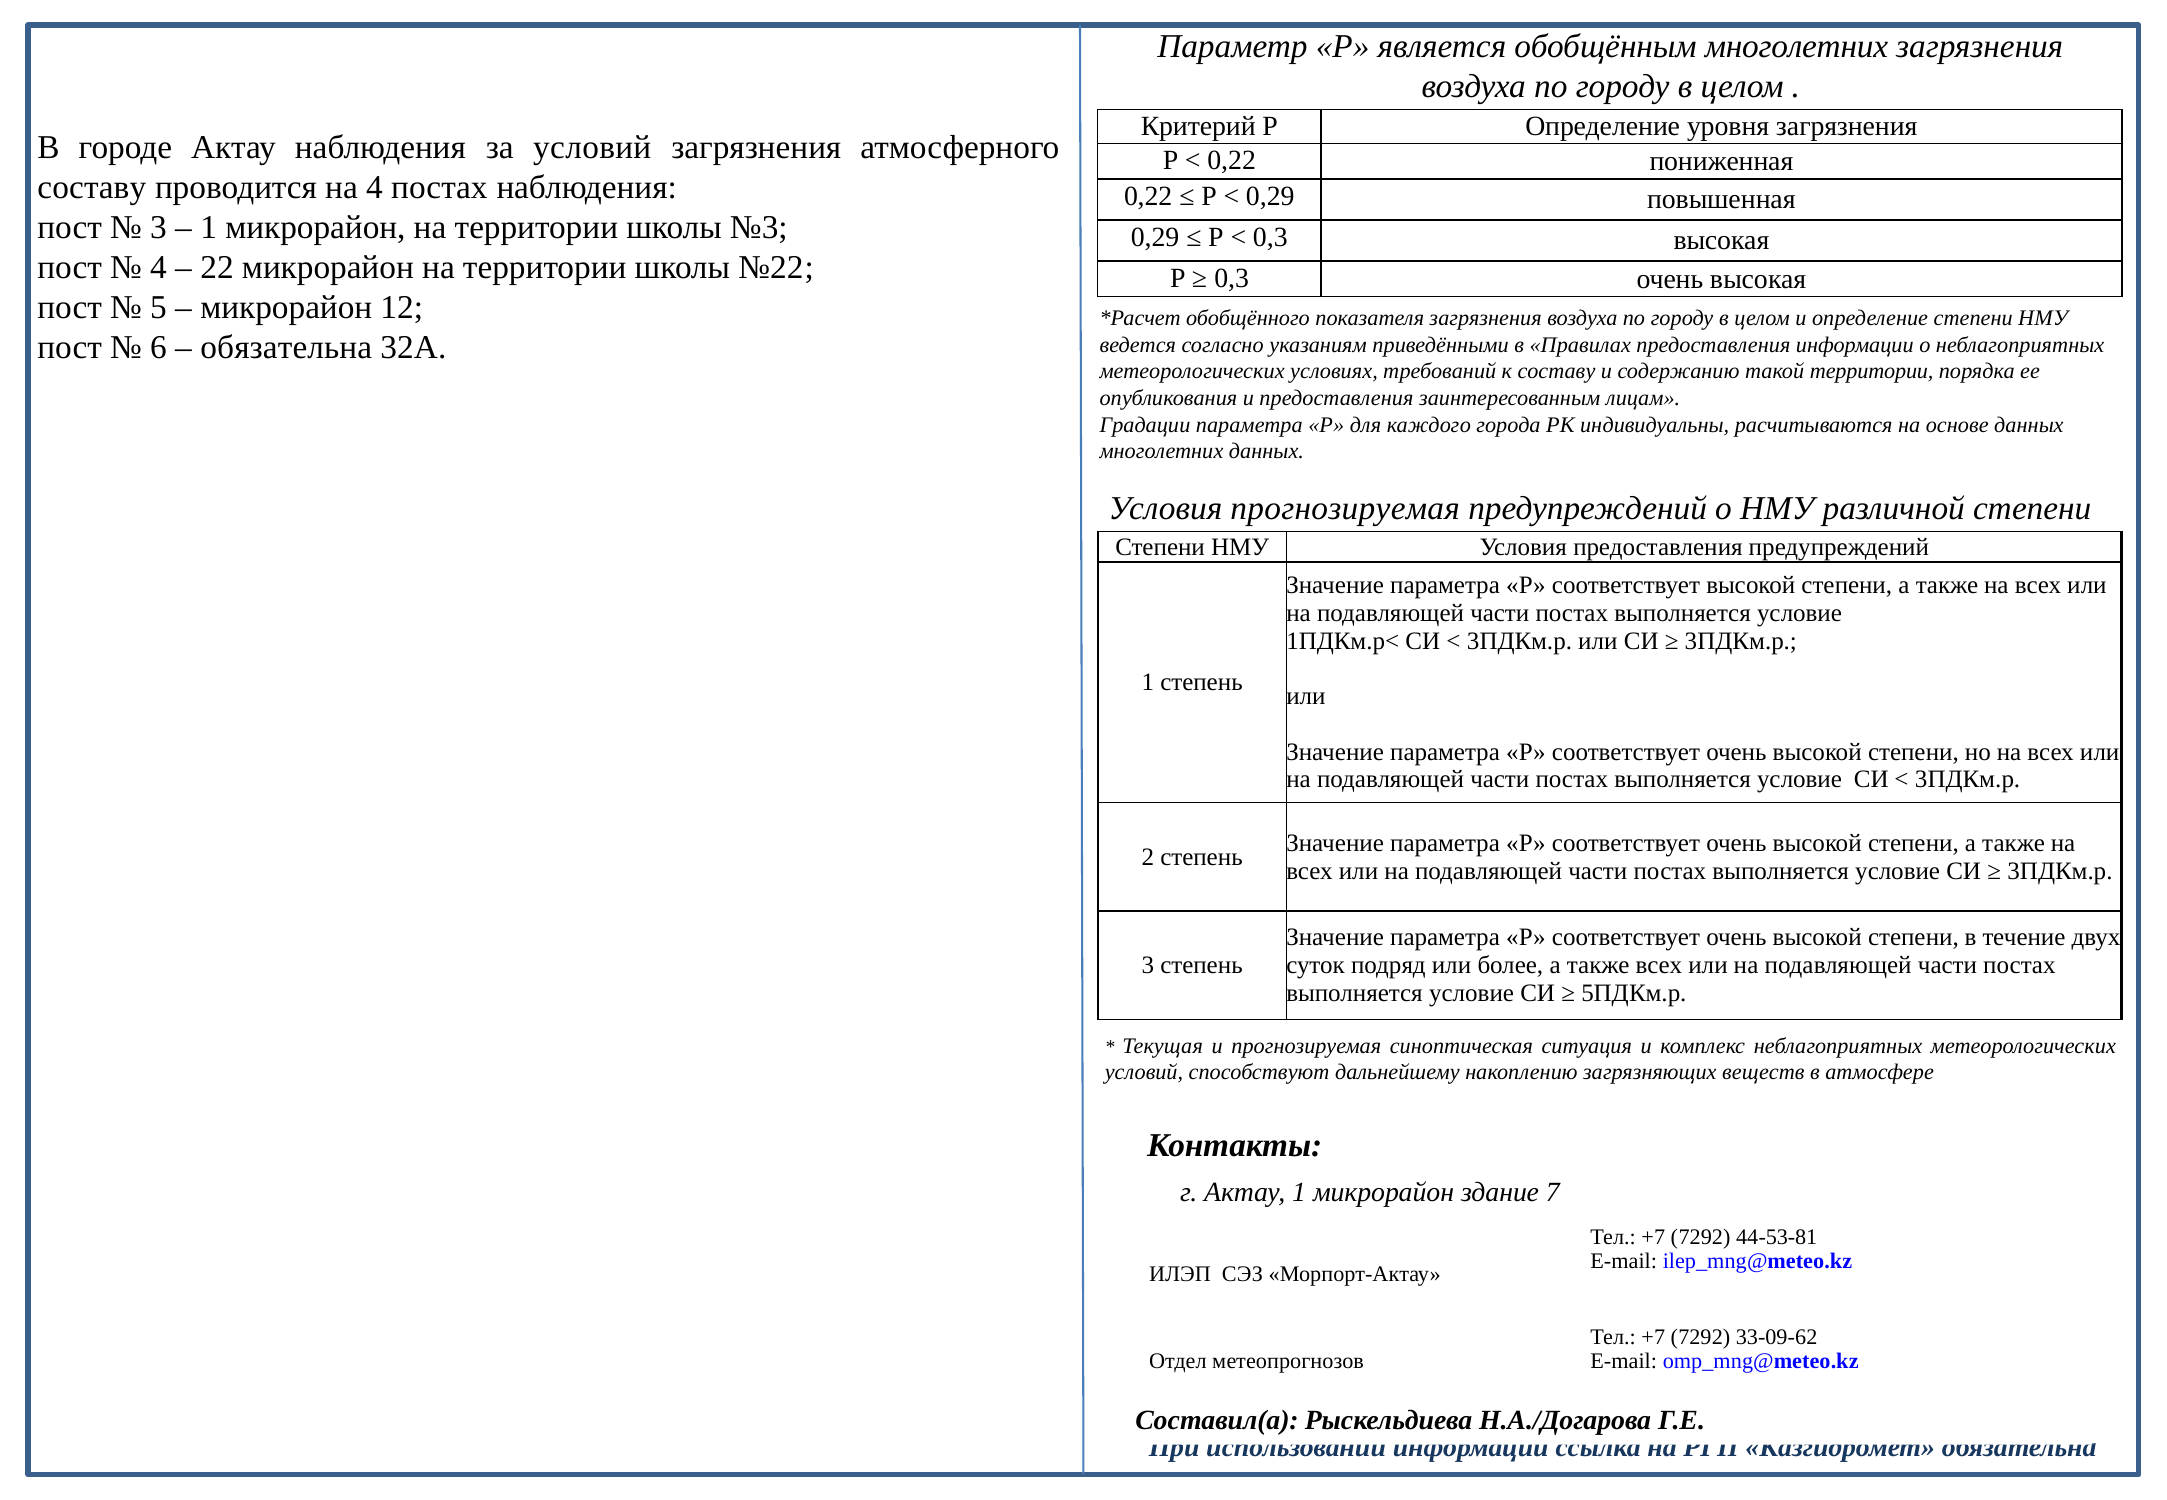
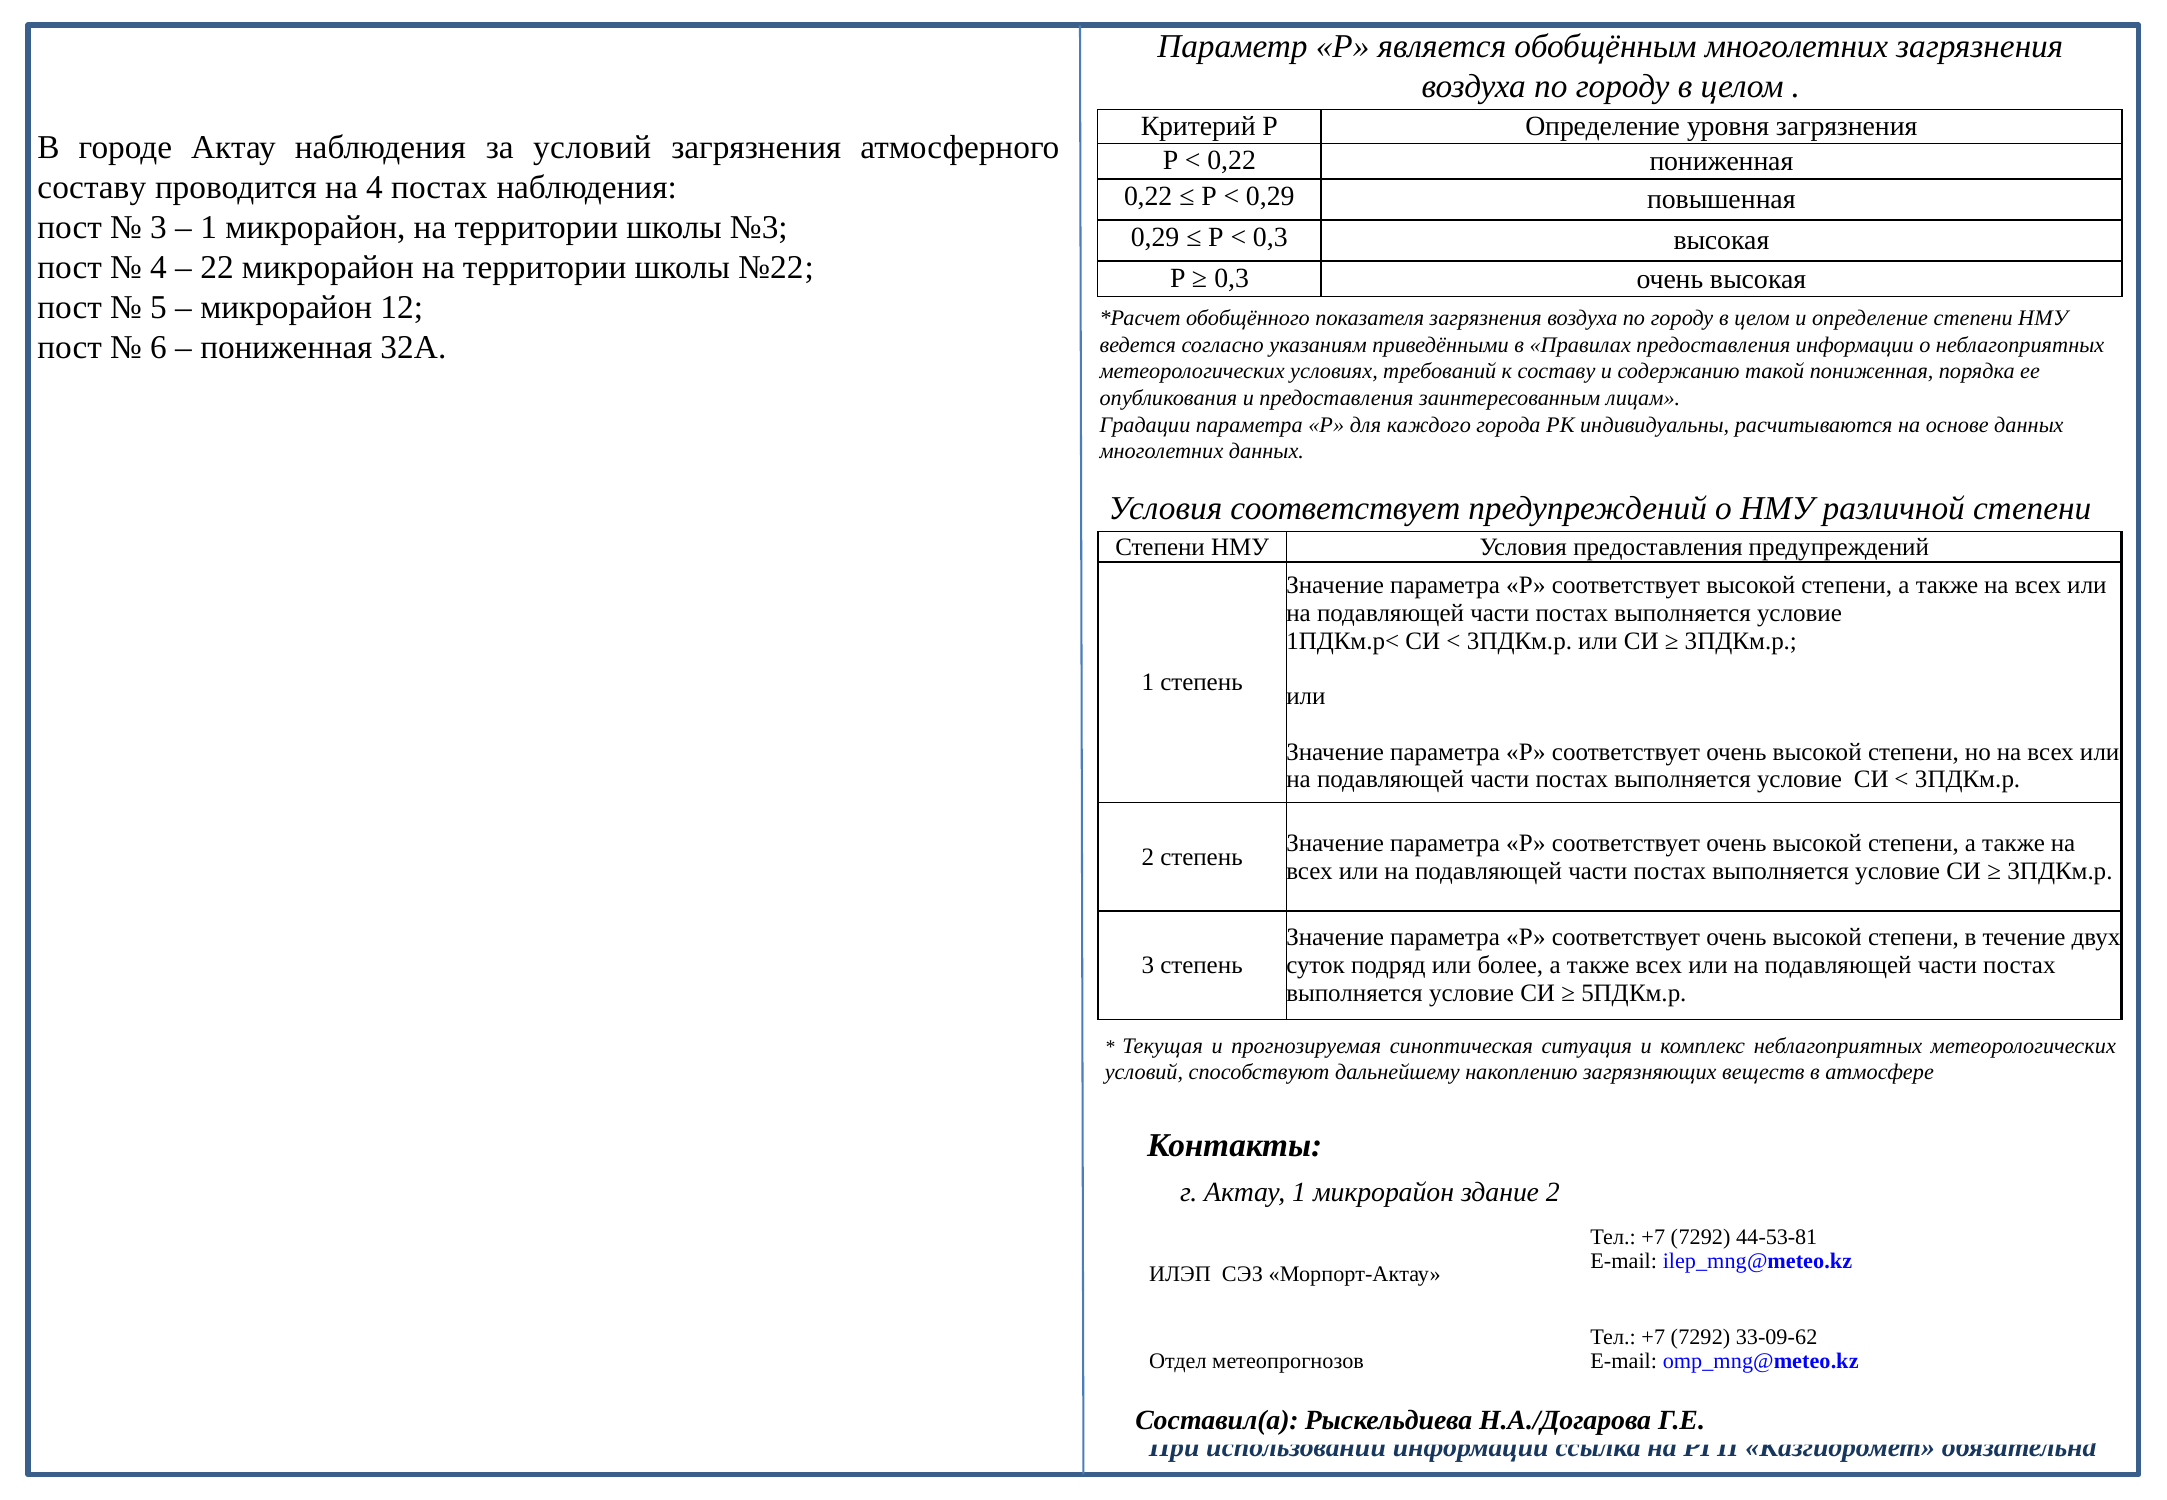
обязательна at (286, 348): обязательна -> пониженная
такой территории: территории -> пониженная
Условия прогнозируемая: прогнозируемая -> соответствует
здание 7: 7 -> 2
